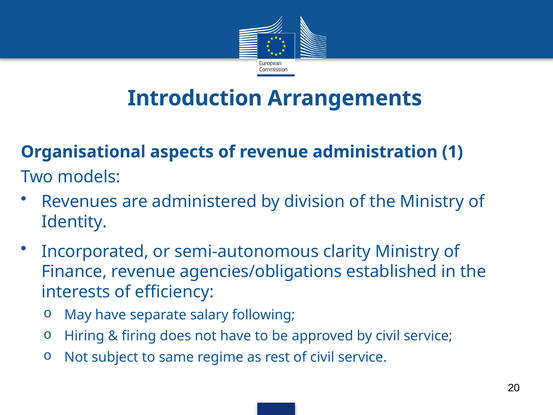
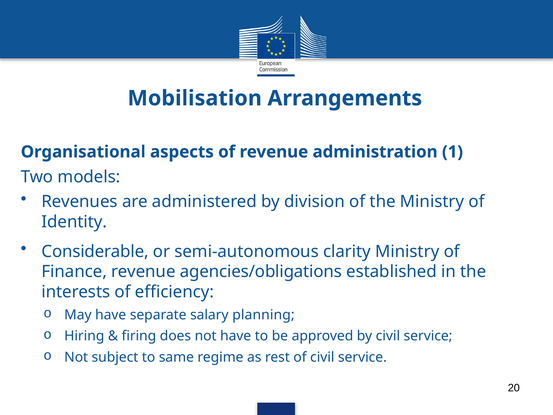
Introduction: Introduction -> Mobilisation
Incorporated: Incorporated -> Considerable
following: following -> planning
